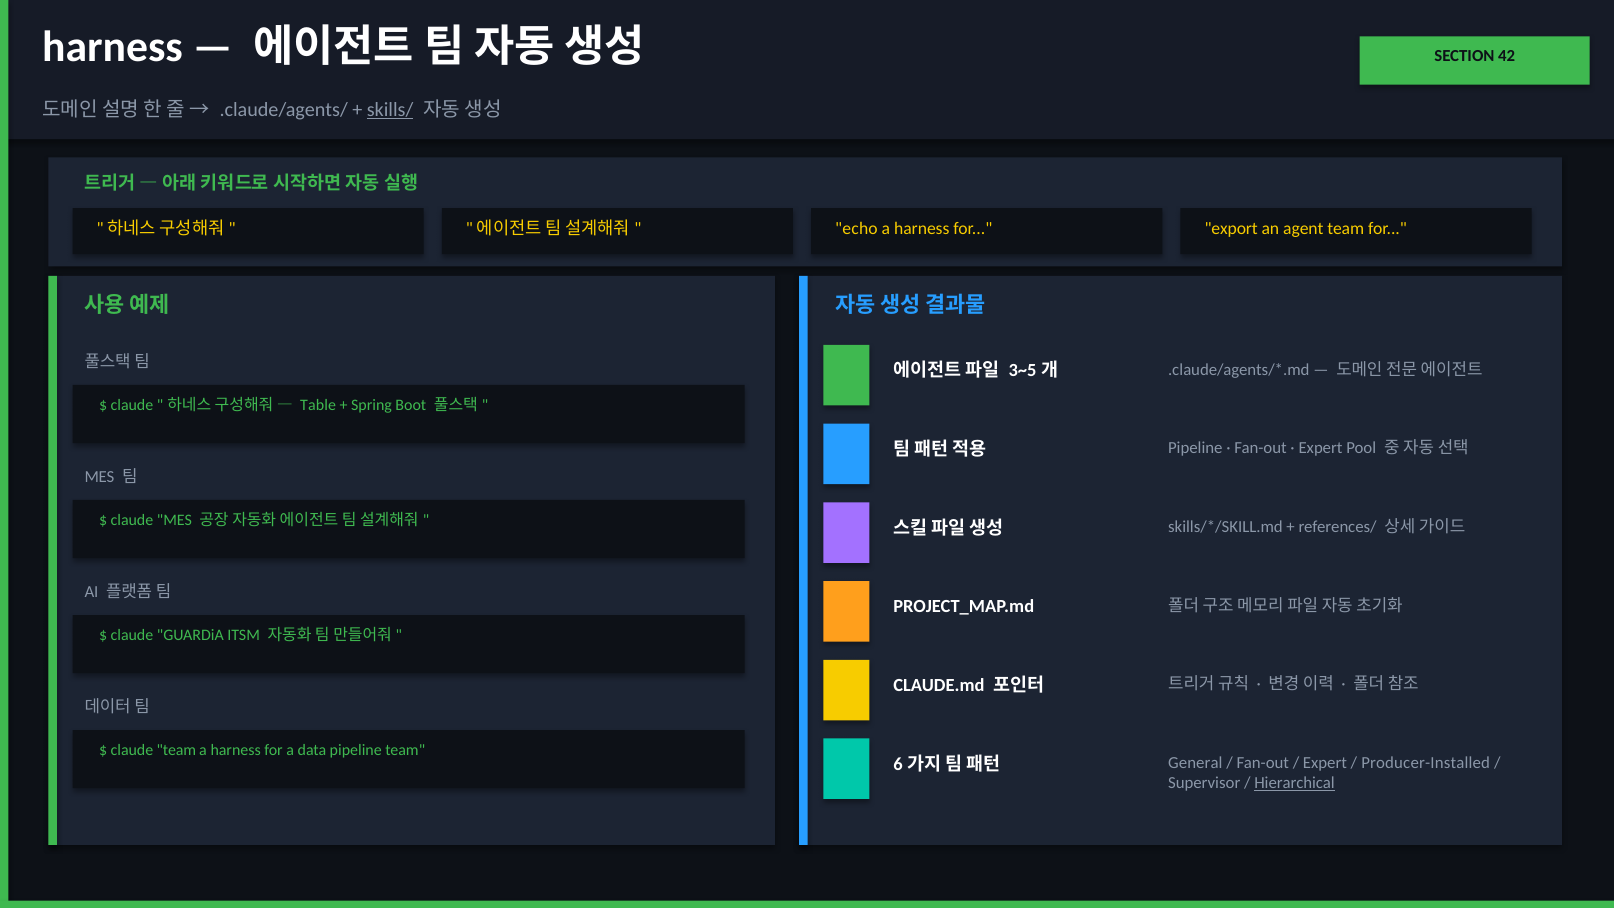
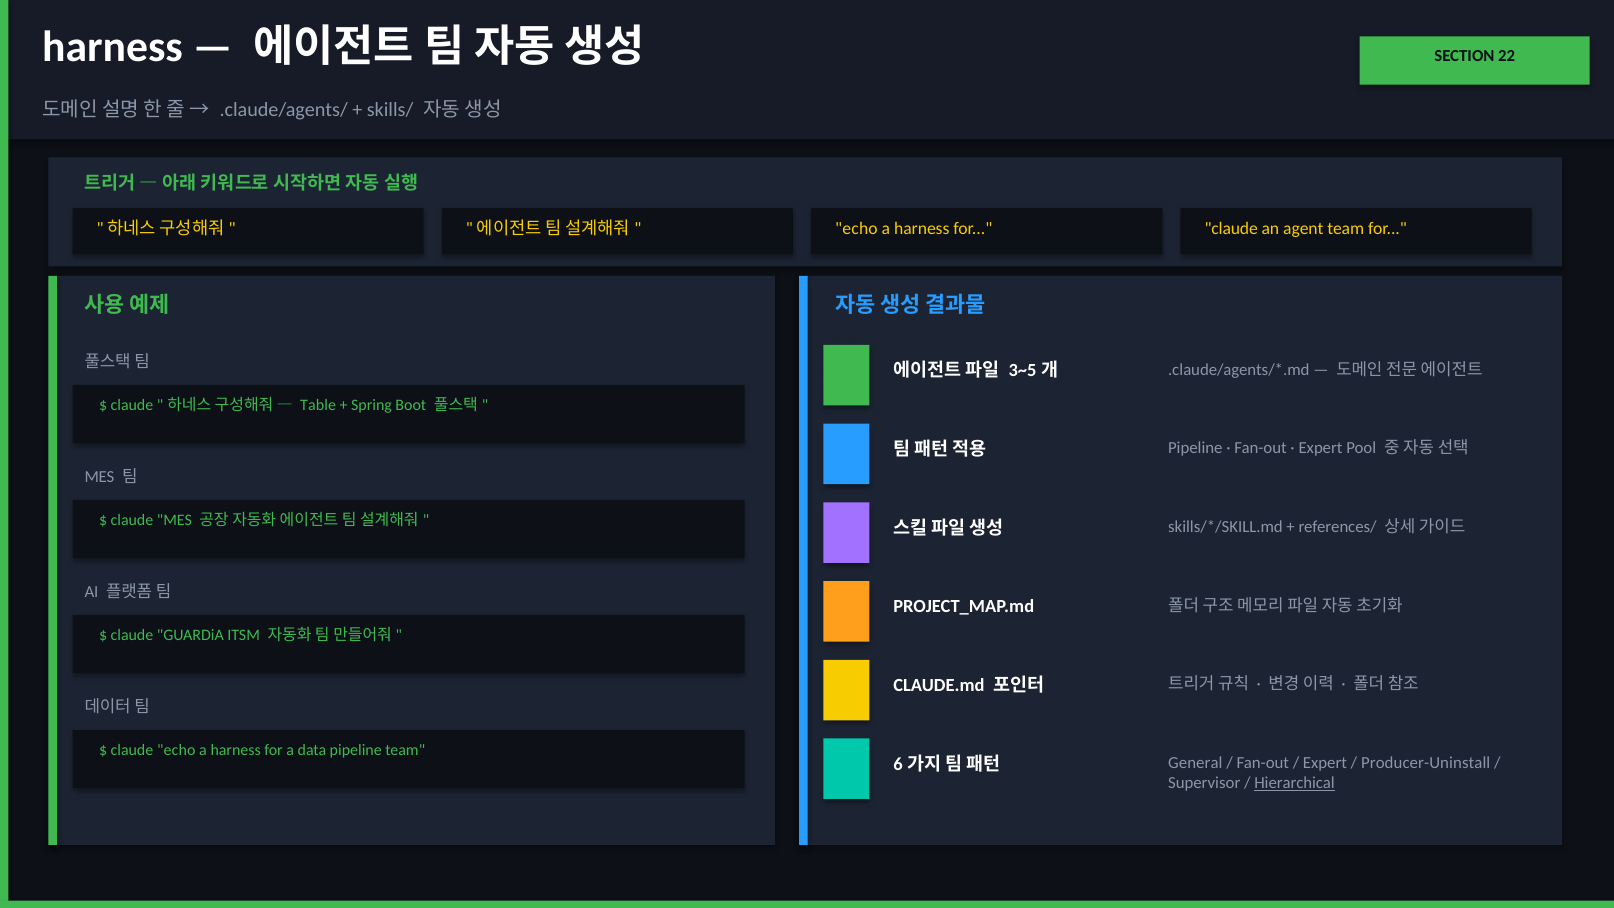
42: 42 -> 22
skills/ underline: present -> none
for export: export -> claude
claude team: team -> echo
Producer-Installed: Producer-Installed -> Producer-Uninstall
